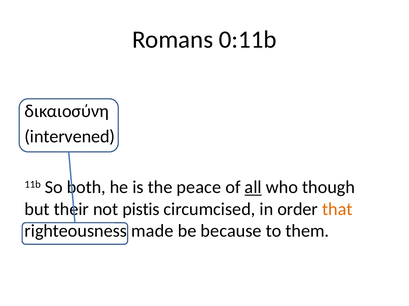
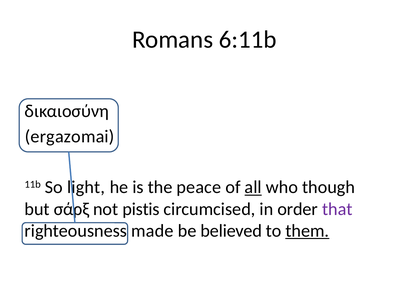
0:11b: 0:11b -> 6:11b
intervened: intervened -> ergazomai
both: both -> light
their: their -> σάρξ
that colour: orange -> purple
because: because -> believed
them underline: none -> present
